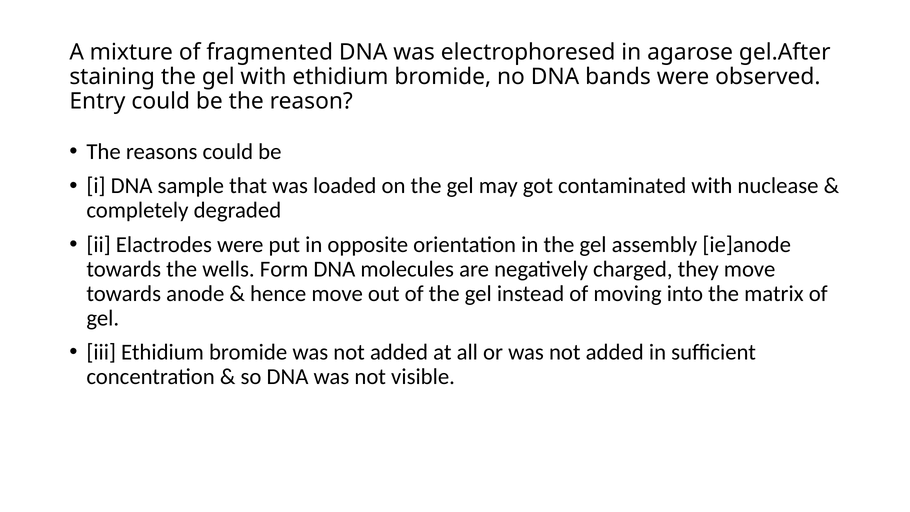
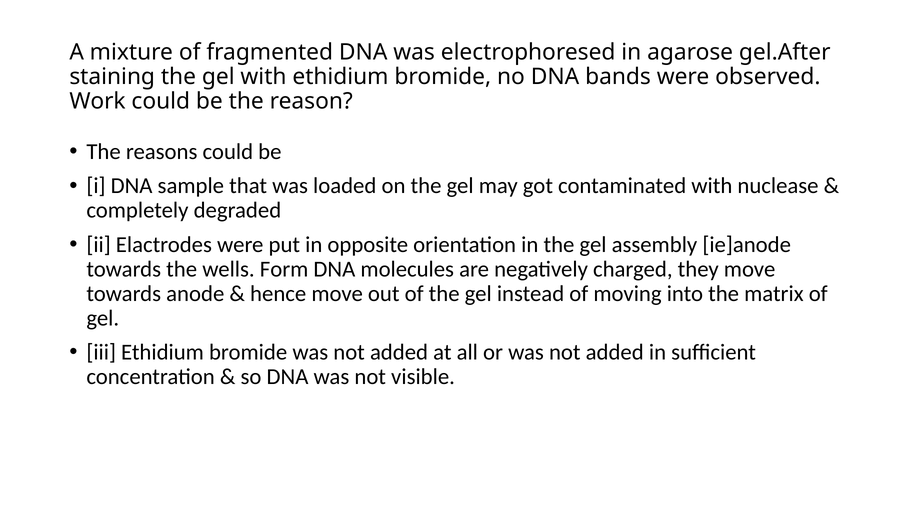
Entry: Entry -> Work
